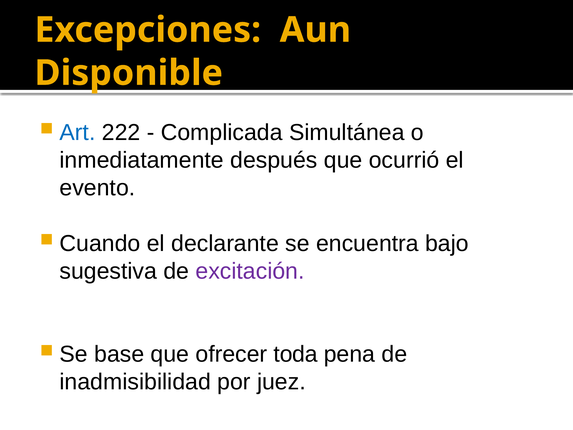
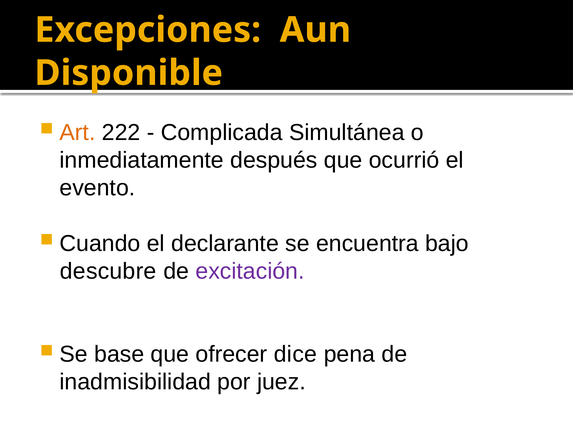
Art colour: blue -> orange
sugestiva: sugestiva -> descubre
toda: toda -> dice
